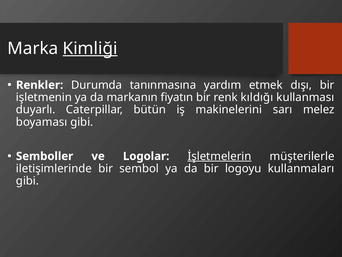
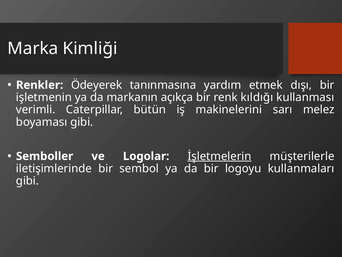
Kimliği underline: present -> none
Durumda: Durumda -> Ödeyerek
fiyatın: fiyatın -> açıkça
duyarlı: duyarlı -> verimli
